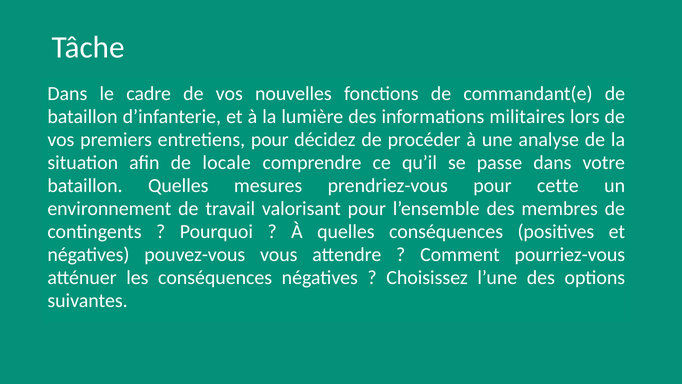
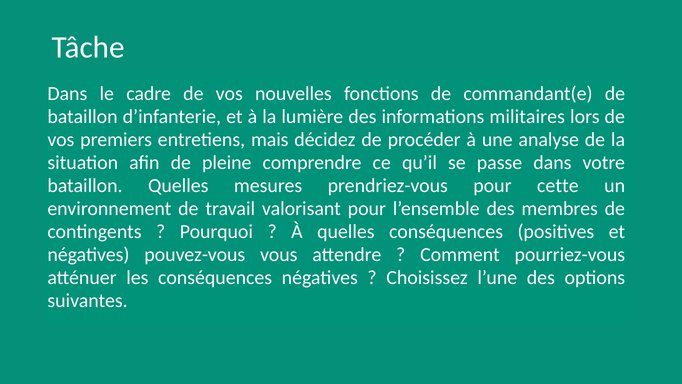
entretiens pour: pour -> mais
locale: locale -> pleine
